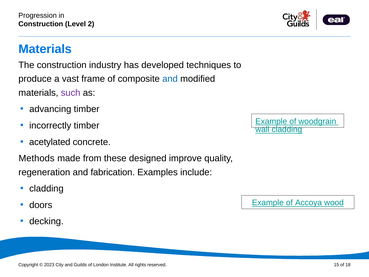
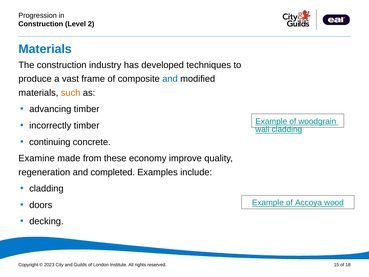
such colour: purple -> orange
acetylated: acetylated -> continuing
Methods: Methods -> Examine
designed: designed -> economy
fabrication: fabrication -> completed
